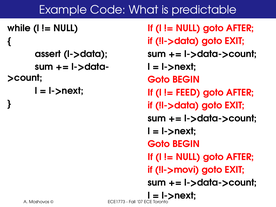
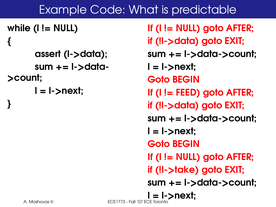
!l->movi: !l->movi -> !l->take
